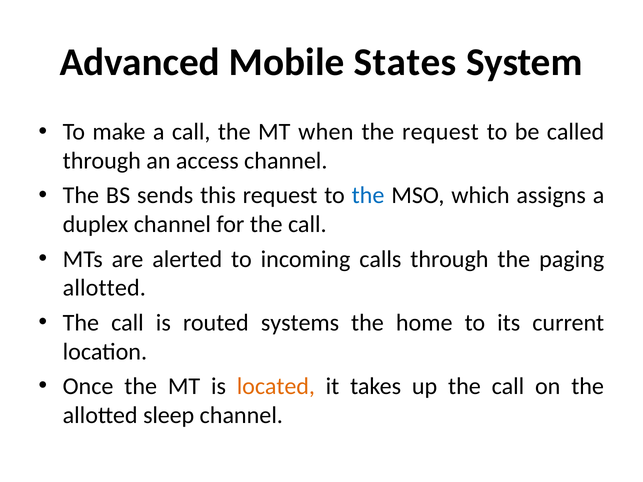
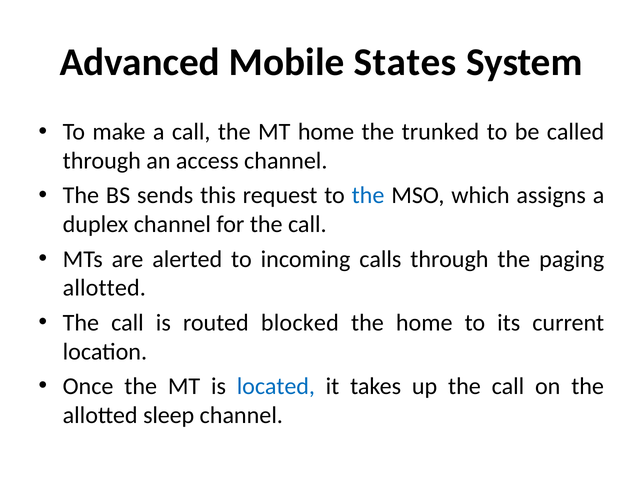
MT when: when -> home
the request: request -> trunked
systems: systems -> blocked
located colour: orange -> blue
